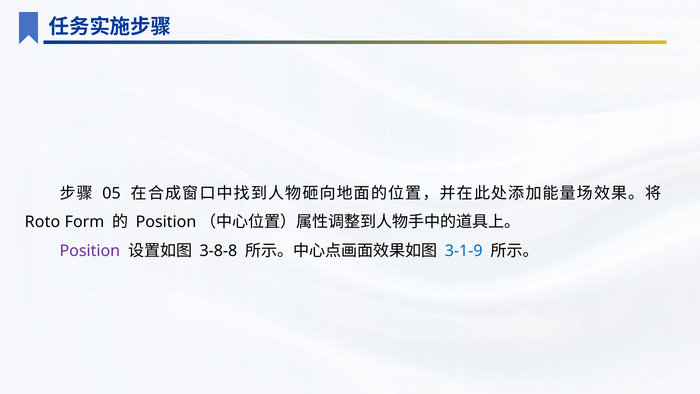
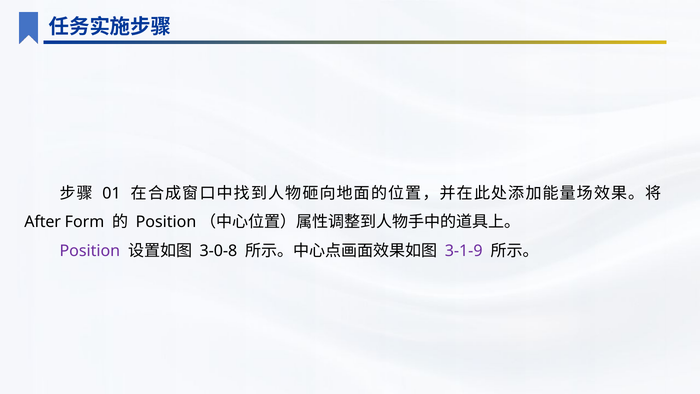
05: 05 -> 01
Roto: Roto -> After
3-8-8: 3-8-8 -> 3-0-8
3-1-9 colour: blue -> purple
